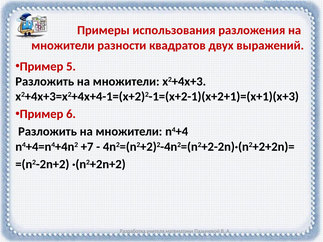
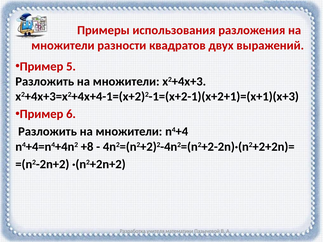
+7: +7 -> +8
